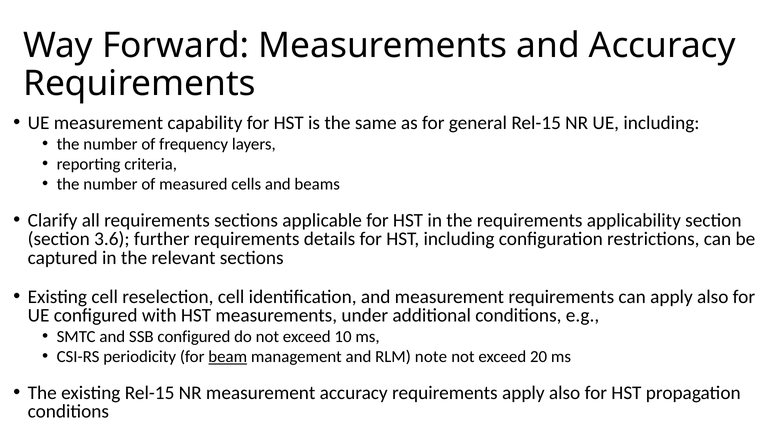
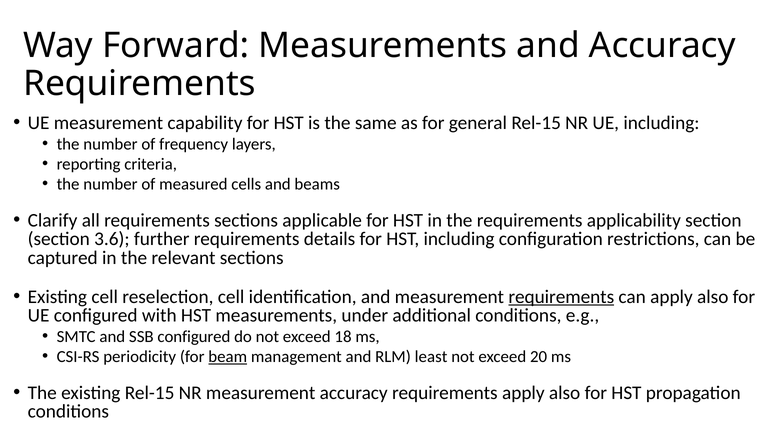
requirements at (561, 297) underline: none -> present
10: 10 -> 18
note: note -> least
